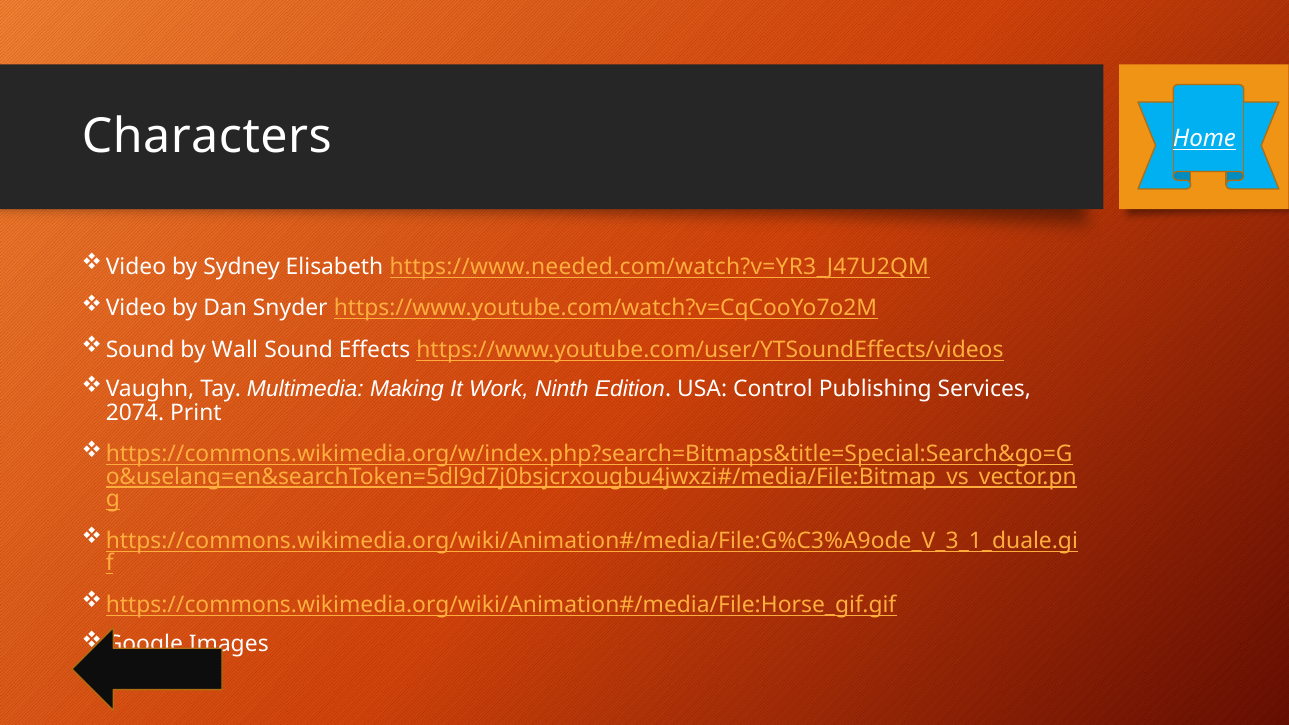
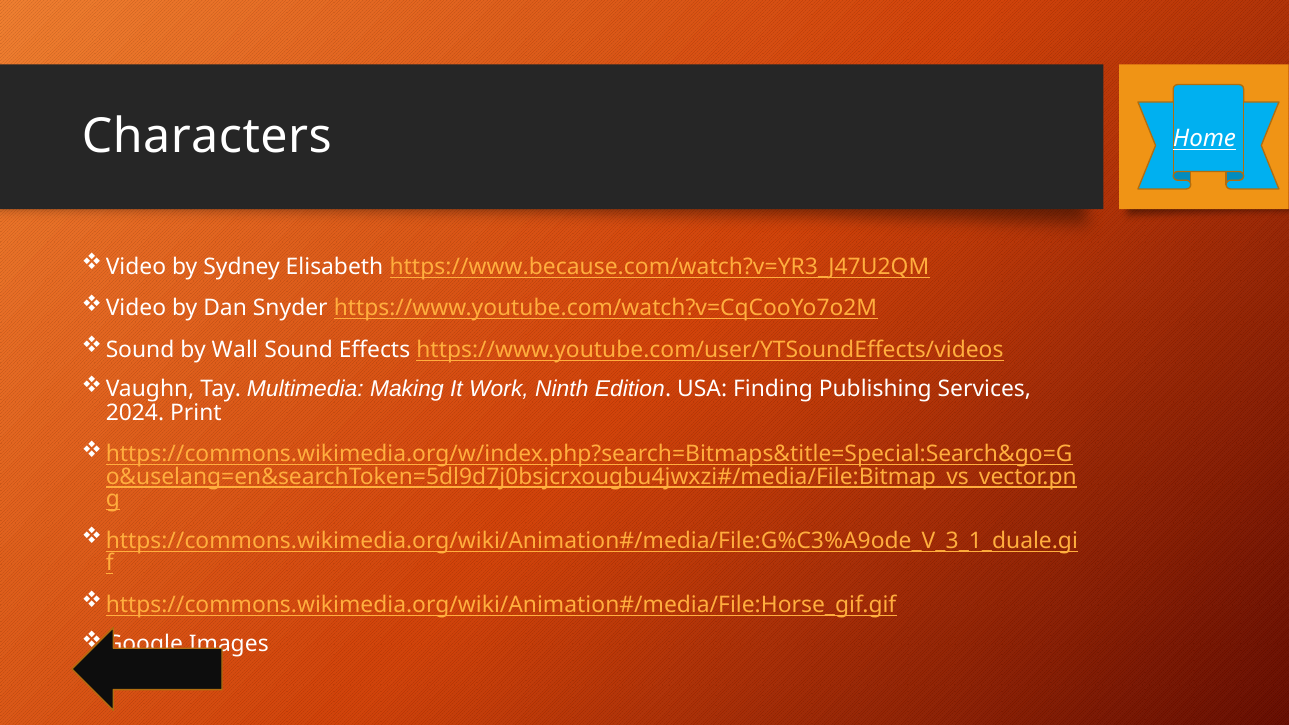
https://www.needed.com/watch?v=YR3_J47U2QM: https://www.needed.com/watch?v=YR3_J47U2QM -> https://www.because.com/watch?v=YR3_J47U2QM
Control: Control -> Finding
2074: 2074 -> 2024
